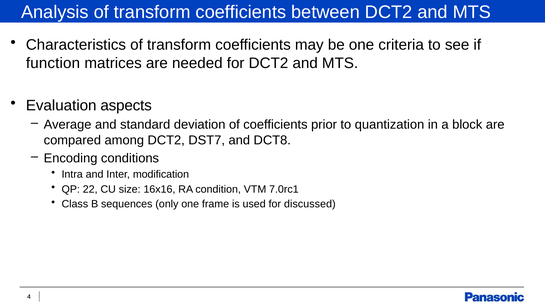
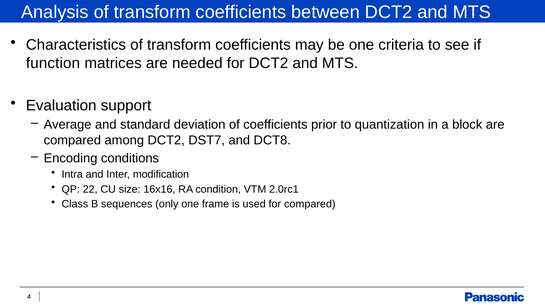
aspects: aspects -> support
7.0rc1: 7.0rc1 -> 2.0rc1
for discussed: discussed -> compared
